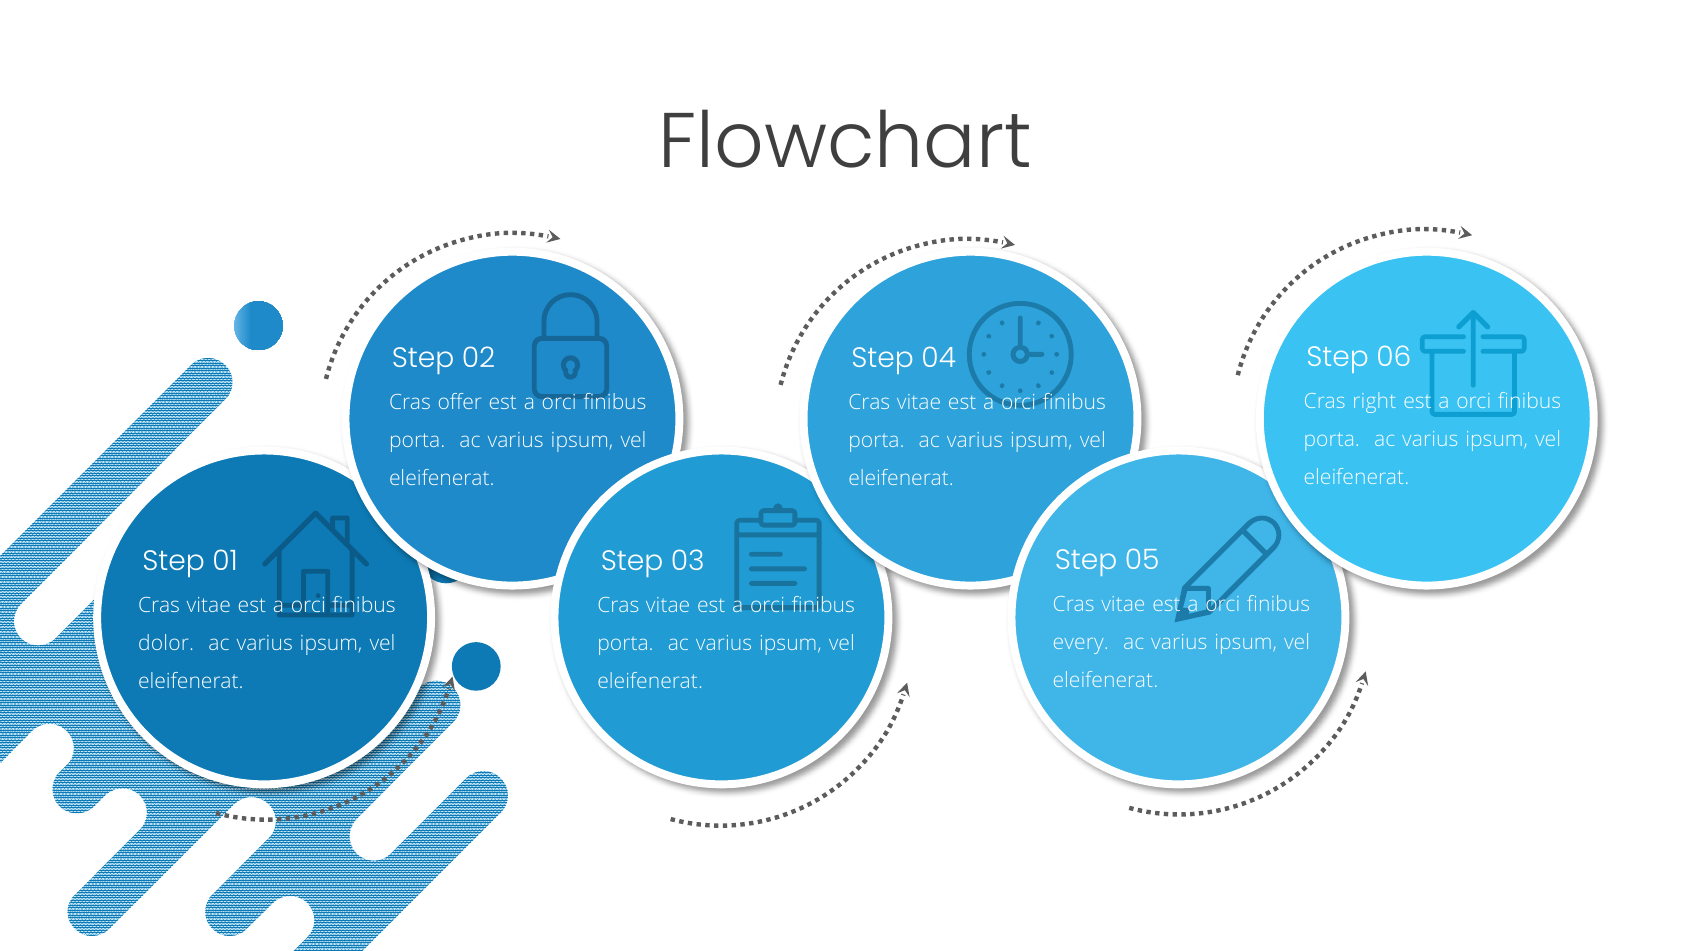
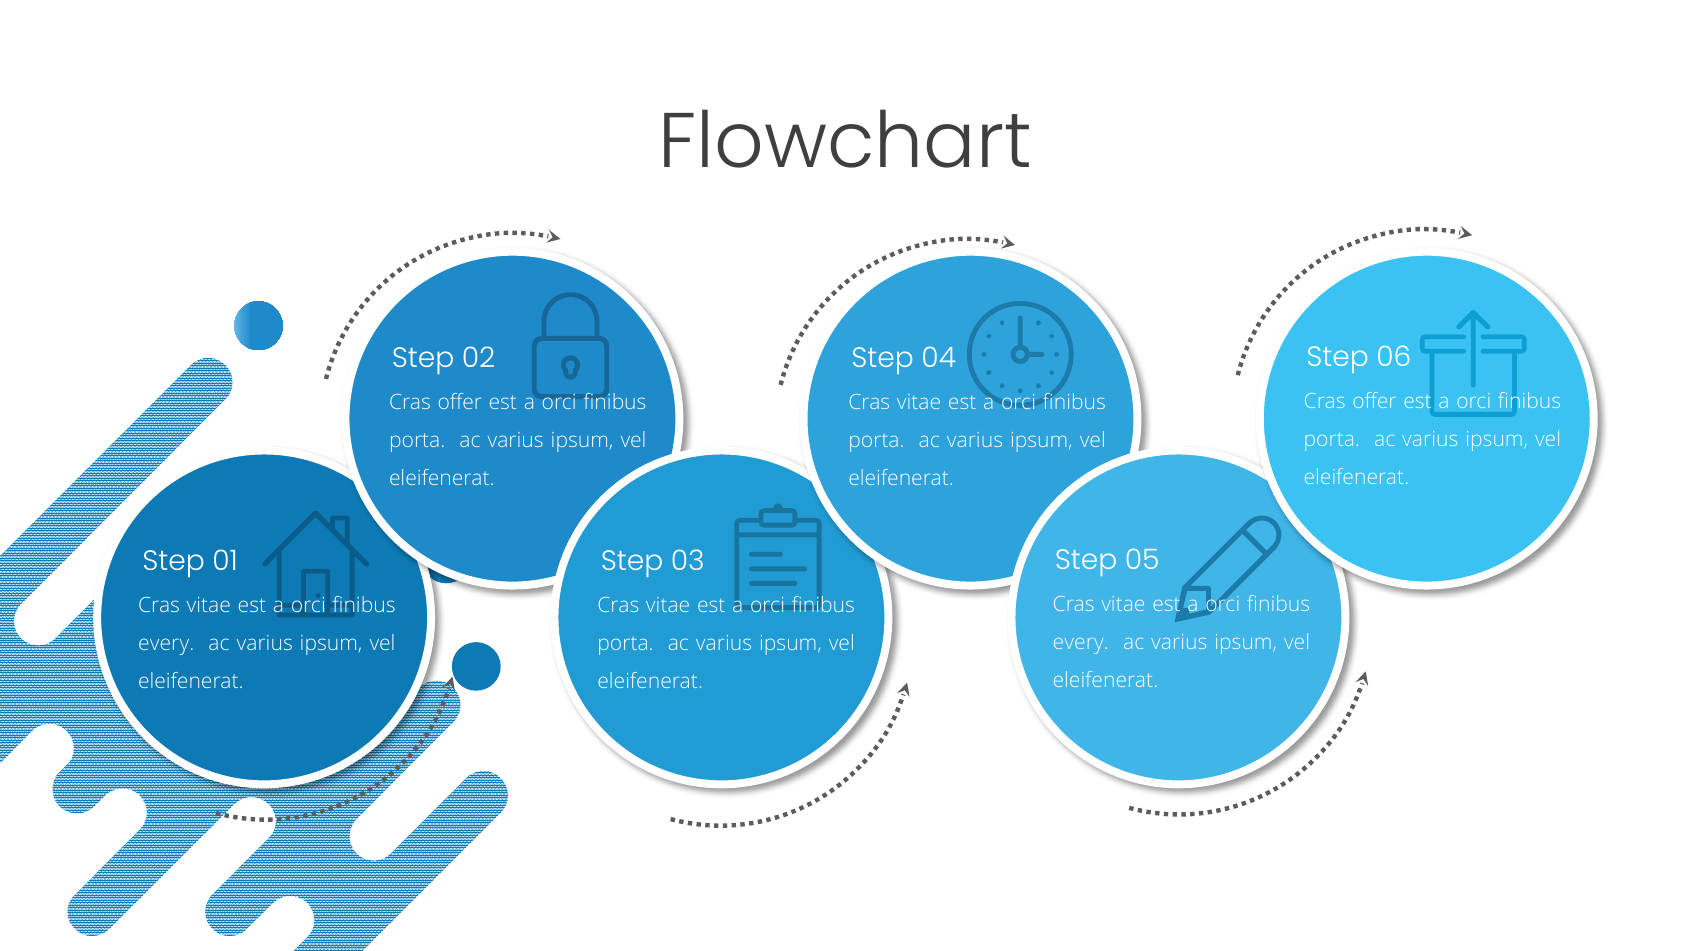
right at (1374, 401): right -> offer
dolor at (166, 644): dolor -> every
